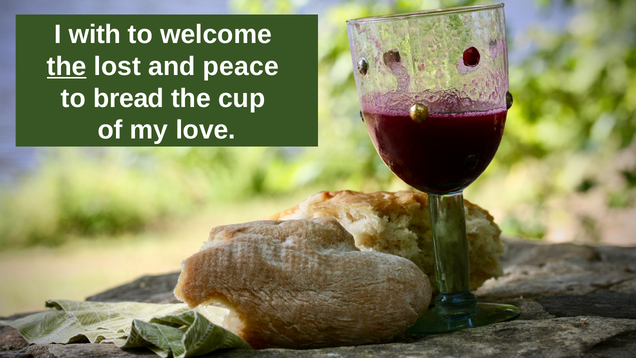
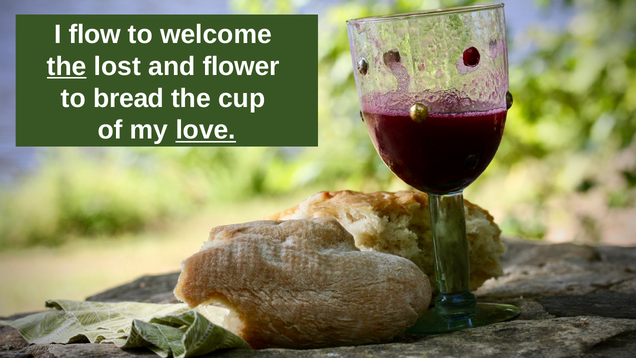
with: with -> flow
peace: peace -> flower
love underline: none -> present
